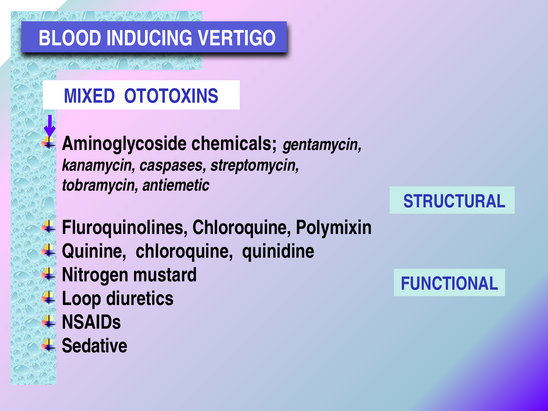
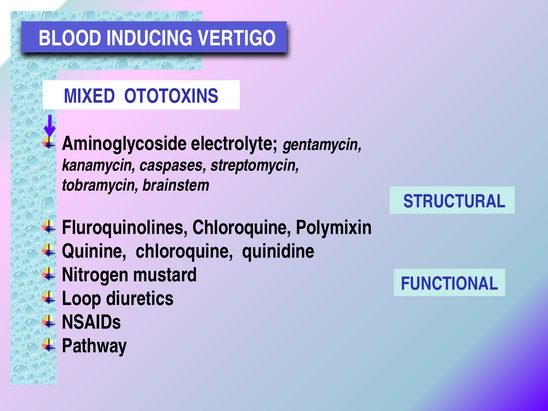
chemicals: chemicals -> electrolyte
antiemetic: antiemetic -> brainstem
Sedative: Sedative -> Pathway
